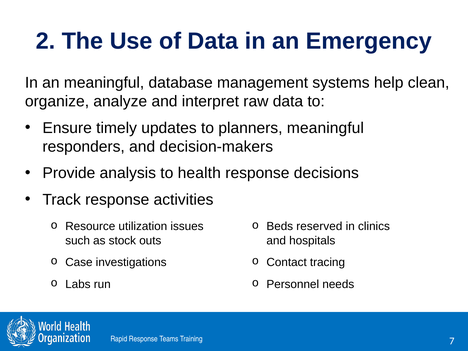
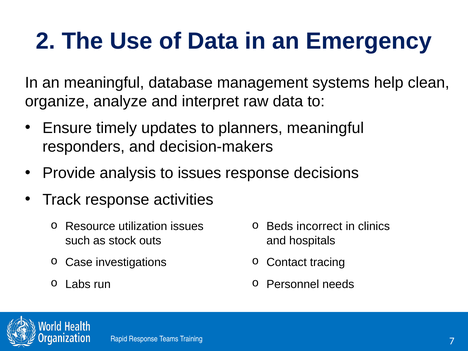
to health: health -> issues
reserved: reserved -> incorrect
